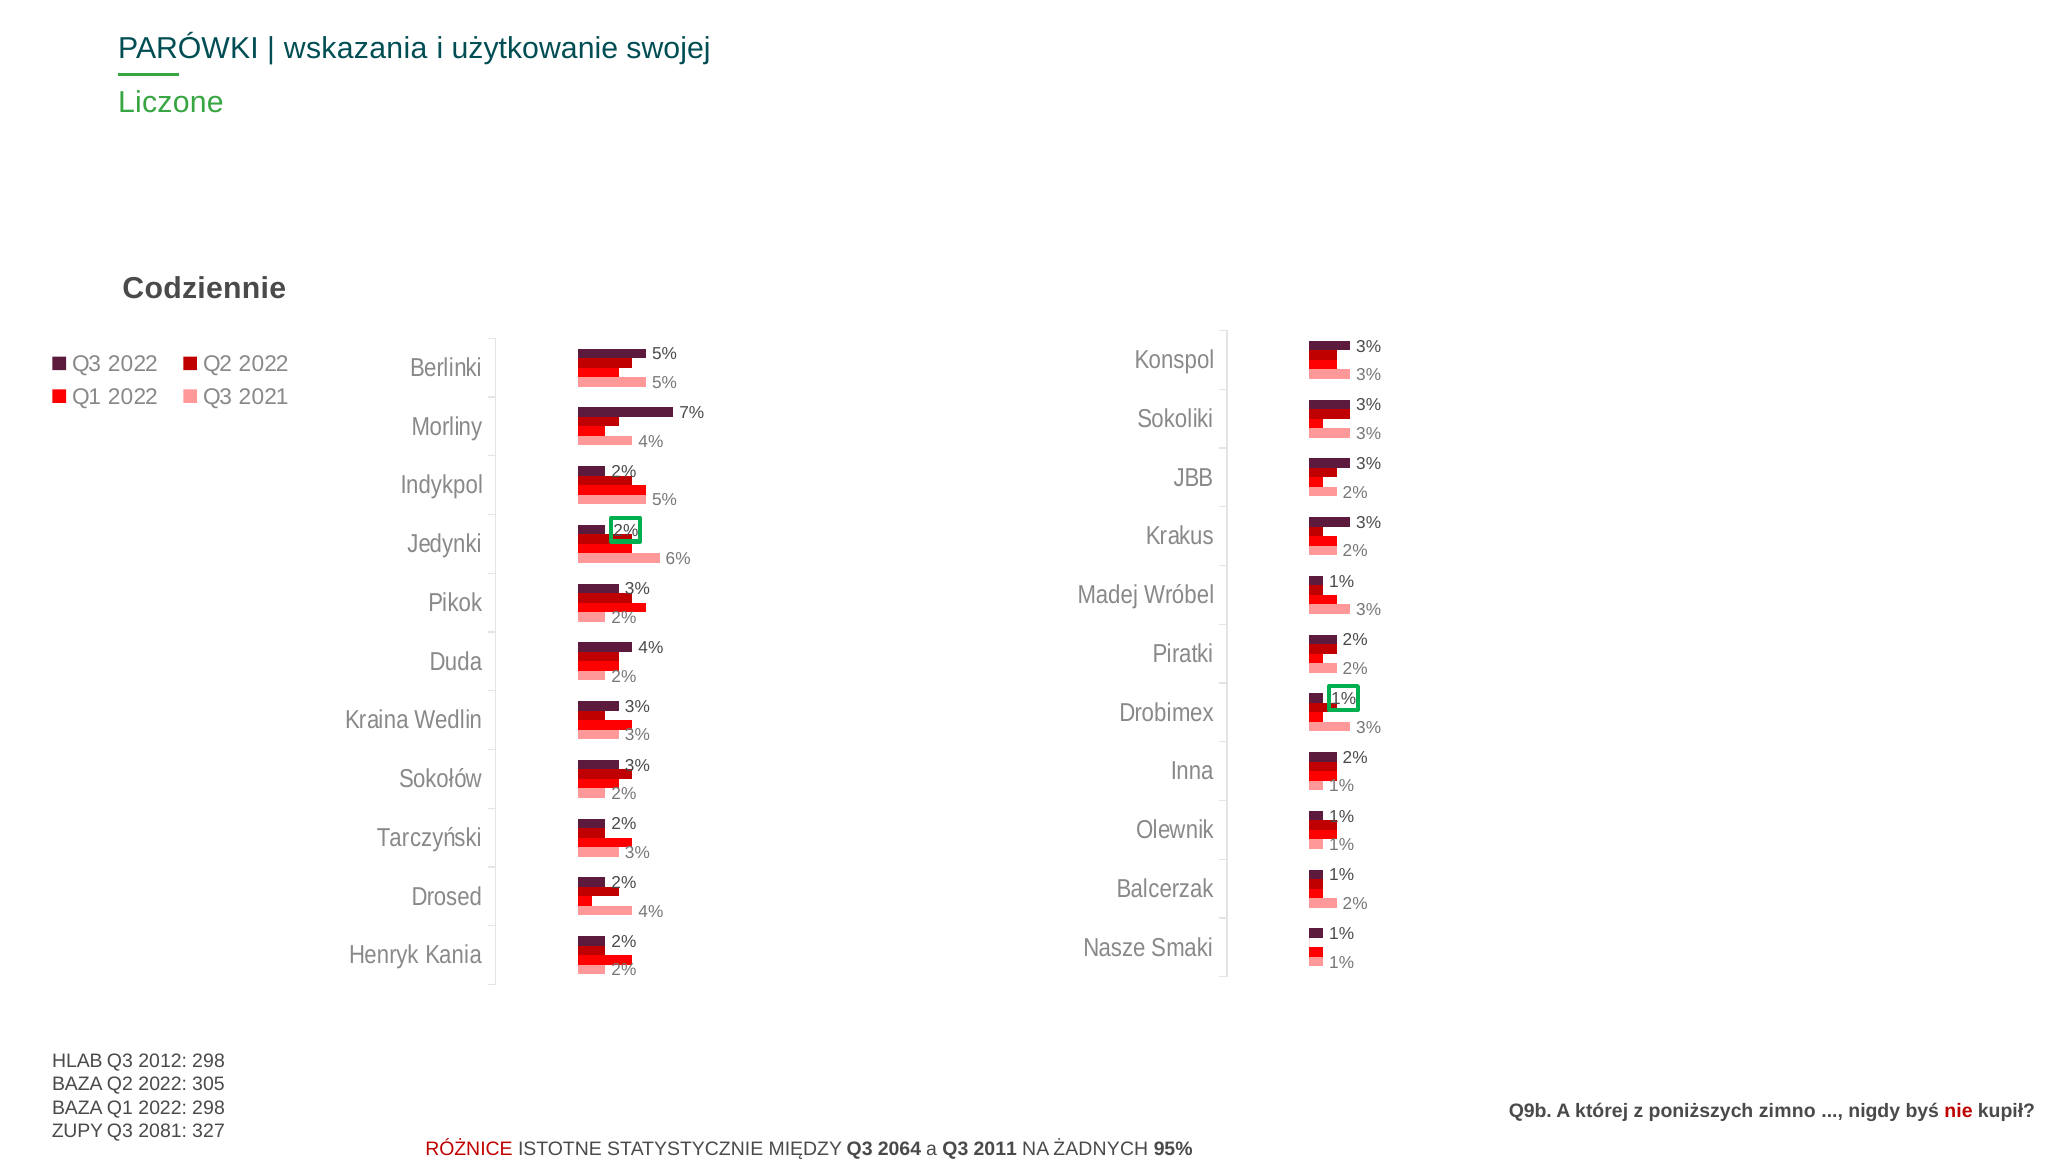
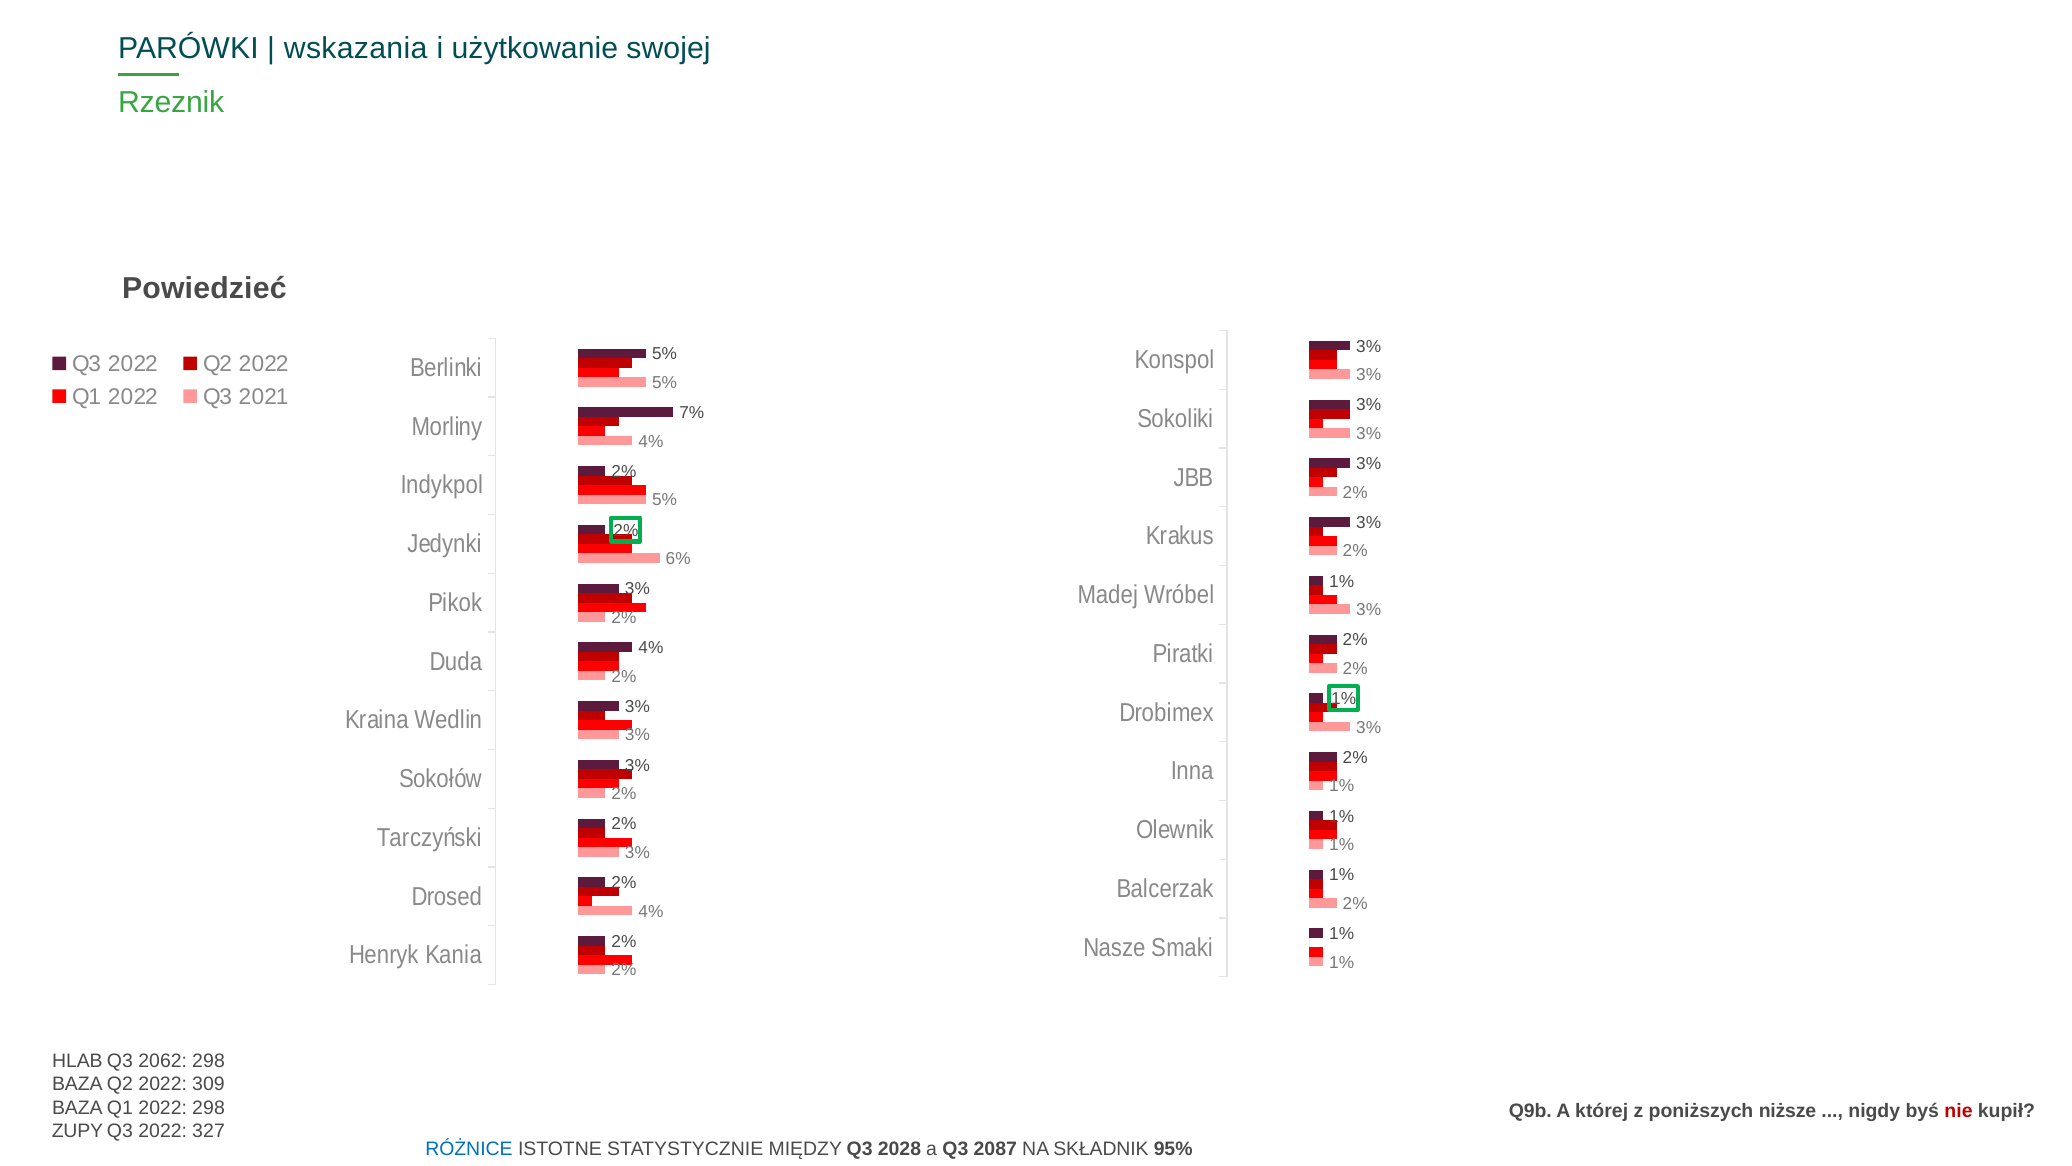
Liczone: Liczone -> Rzeznik
Codziennie: Codziennie -> Powiedzieć
2012: 2012 -> 2062
305: 305 -> 309
zimno: zimno -> niższe
2081 at (163, 1131): 2081 -> 2022
RÓŻNICE colour: red -> blue
2064: 2064 -> 2028
2011: 2011 -> 2087
ŻADNYCH: ŻADNYCH -> SKŁADNIK
